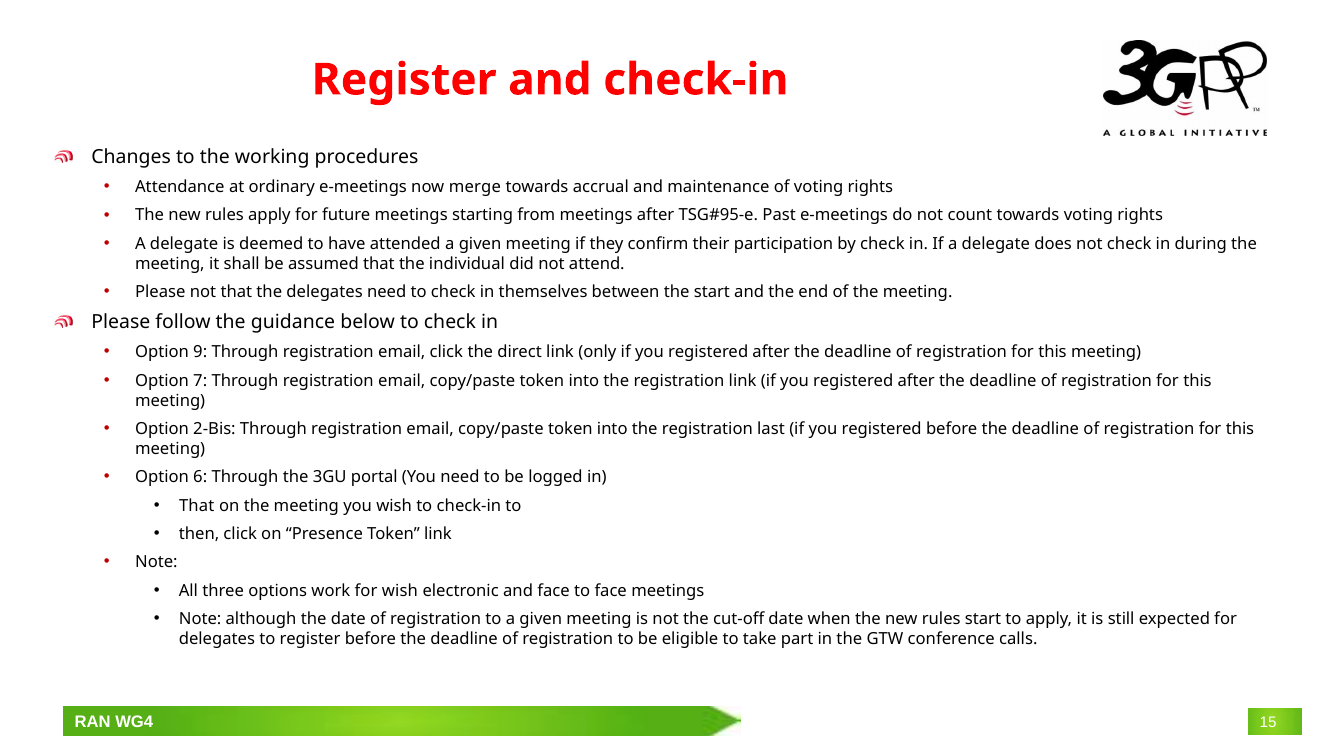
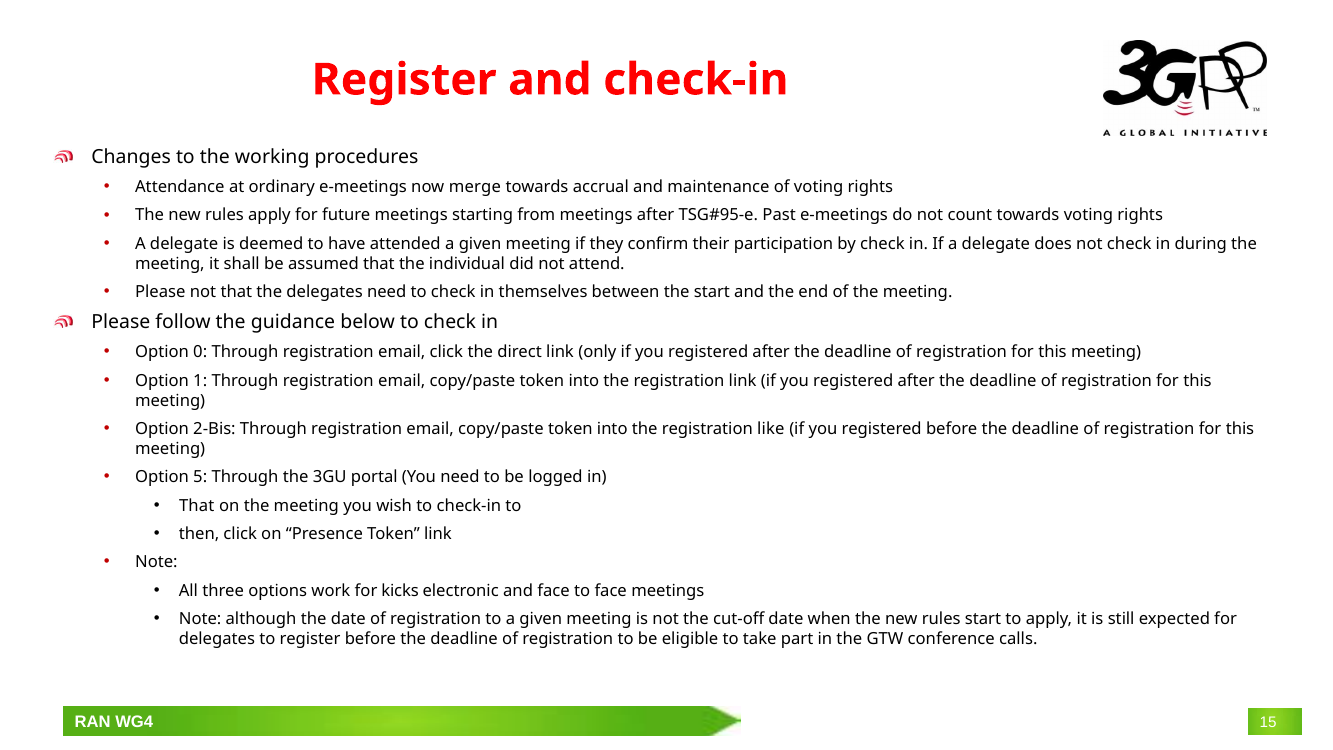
9: 9 -> 0
7: 7 -> 1
last: last -> like
6: 6 -> 5
for wish: wish -> kicks
